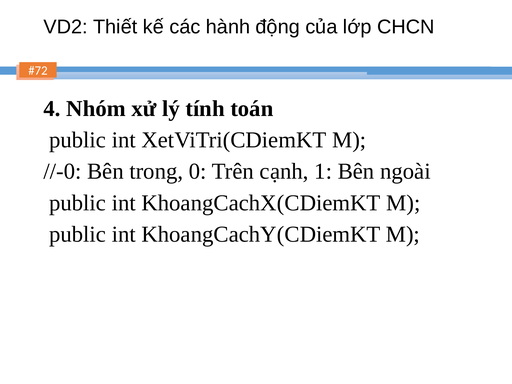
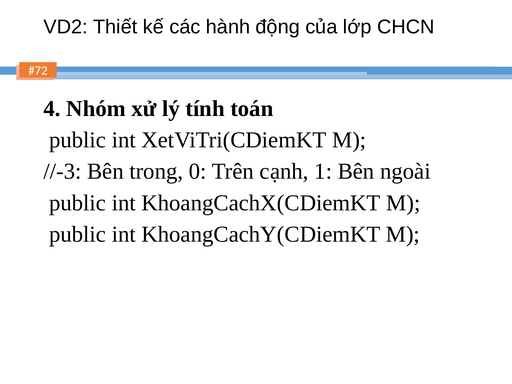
//-0: //-0 -> //-3
